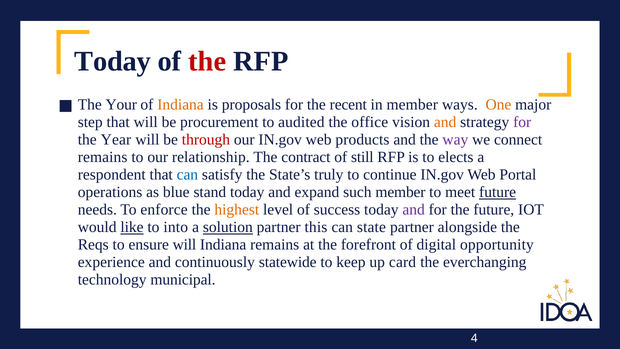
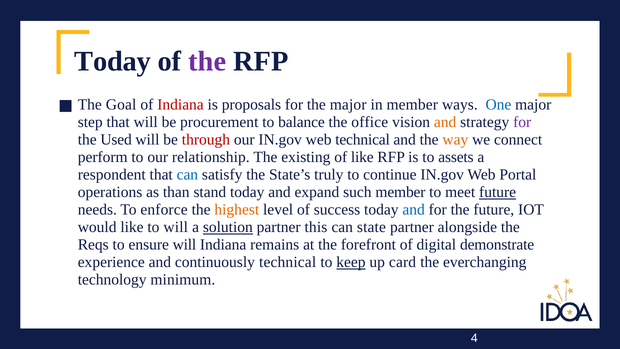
the at (207, 61) colour: red -> purple
Your: Your -> Goal
Indiana at (181, 105) colour: orange -> red
the recent: recent -> major
One colour: orange -> blue
audited: audited -> balance
Year: Year -> Used
web products: products -> technical
way colour: purple -> orange
remains at (103, 157): remains -> perform
contract: contract -> existing
of still: still -> like
elects: elects -> assets
blue: blue -> than
and at (414, 210) colour: purple -> blue
like at (132, 227) underline: present -> none
to into: into -> will
opportunity: opportunity -> demonstrate
continuously statewide: statewide -> technical
keep underline: none -> present
municipal: municipal -> minimum
